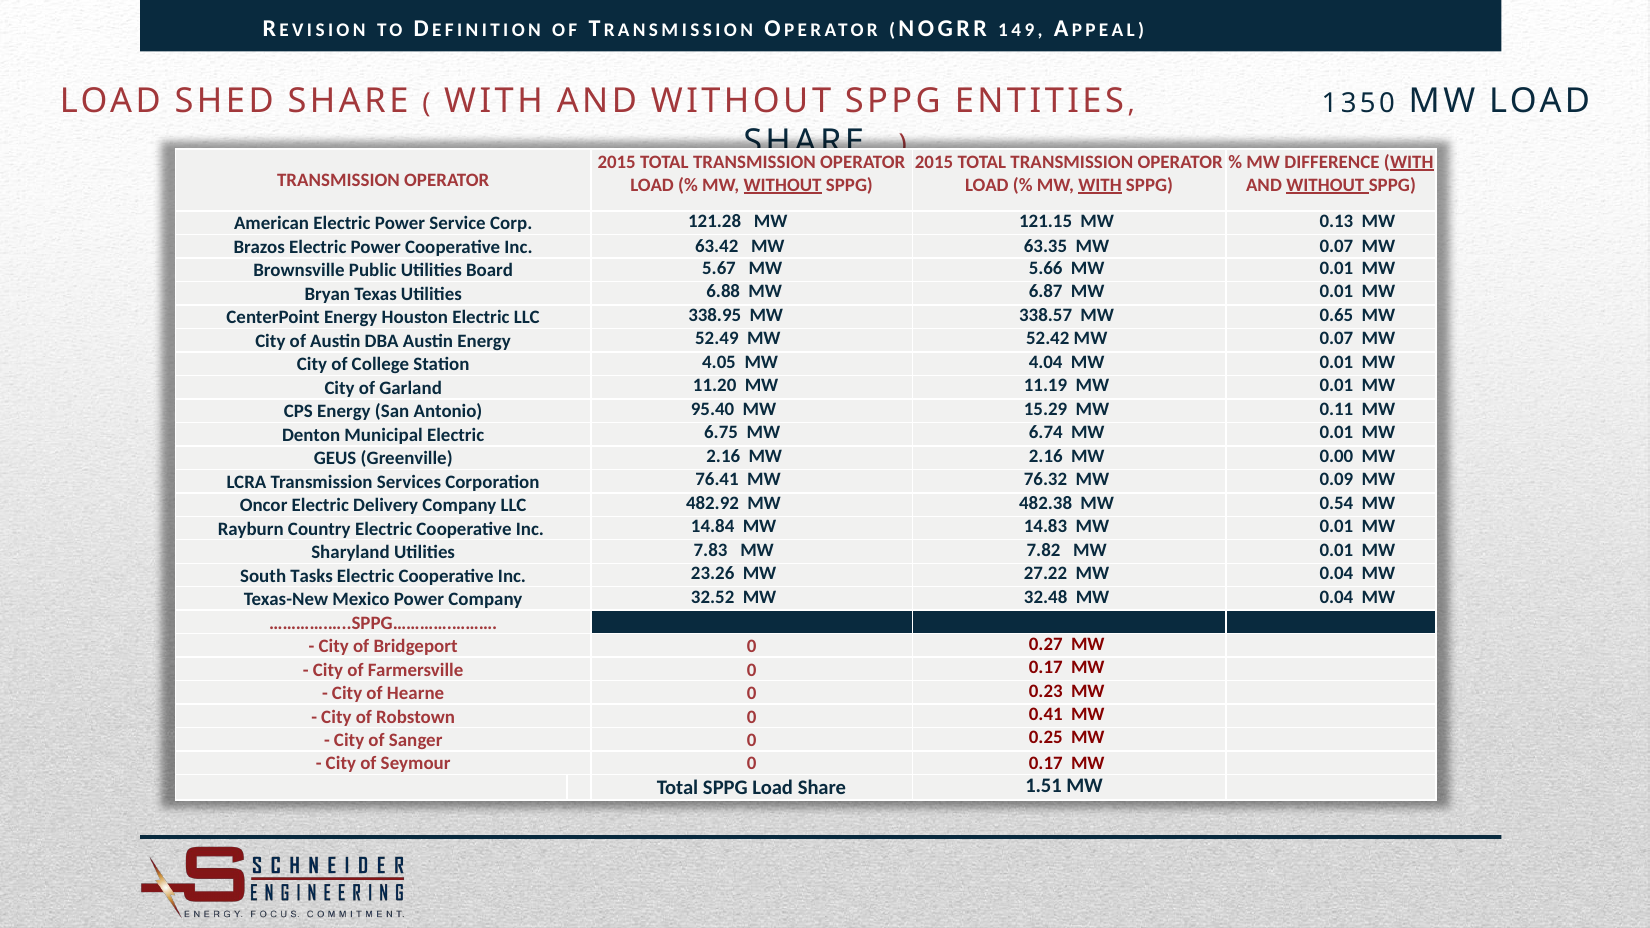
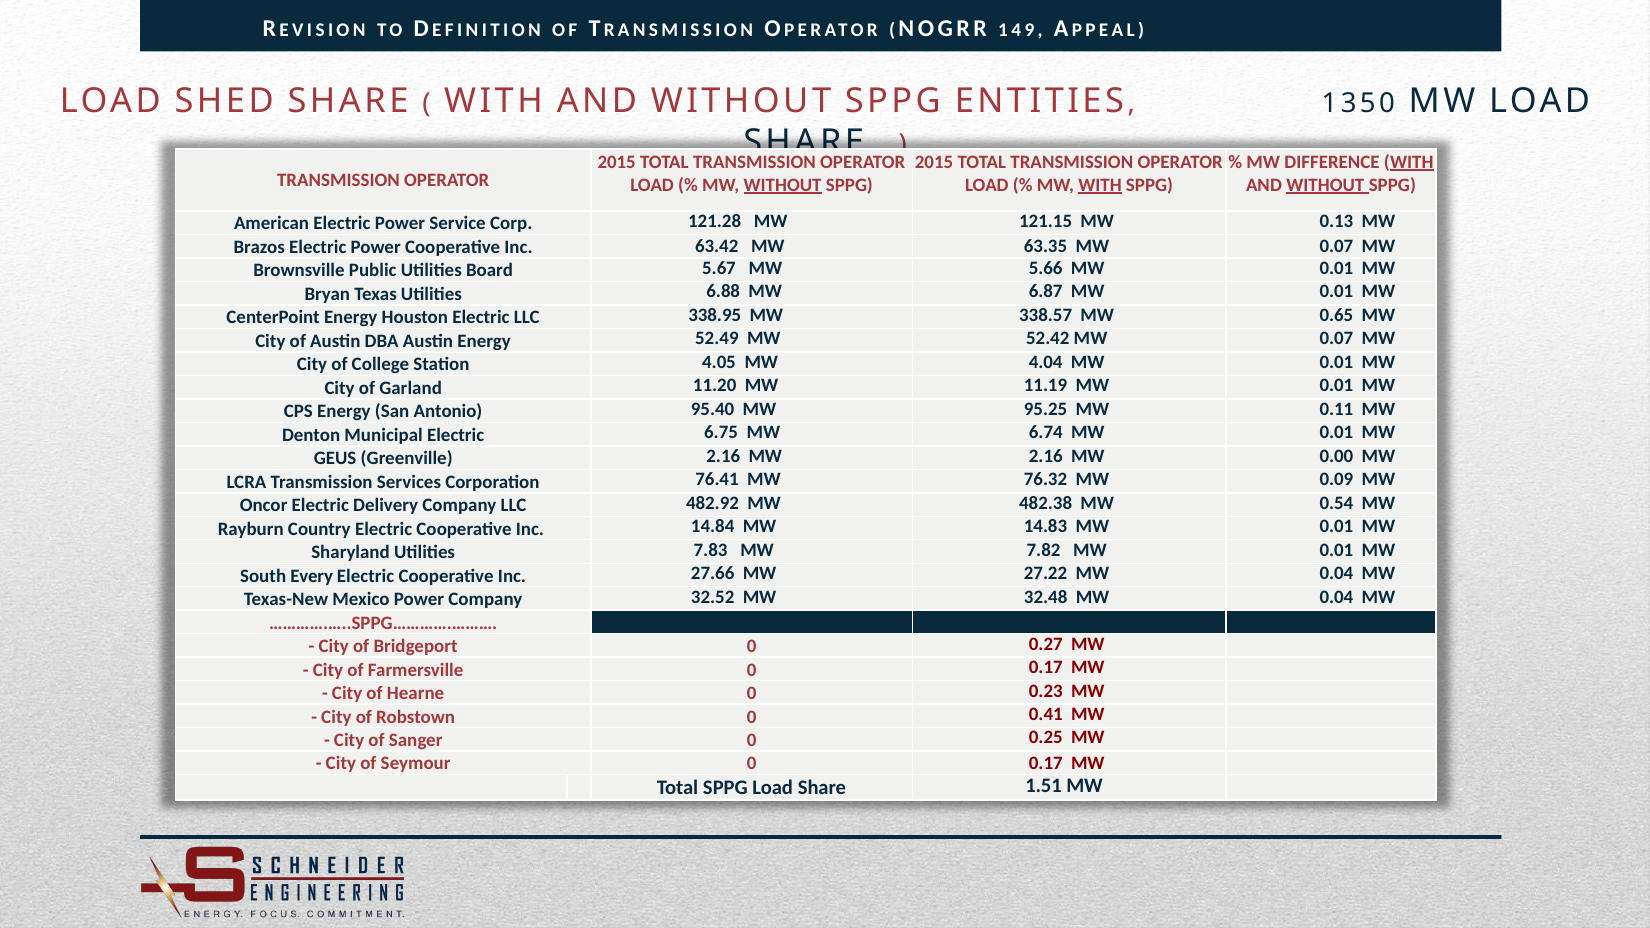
15.29: 15.29 -> 95.25
Tasks: Tasks -> Every
23.26: 23.26 -> 27.66
